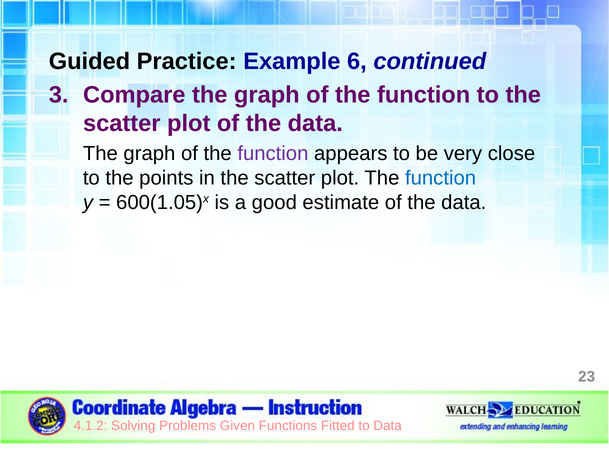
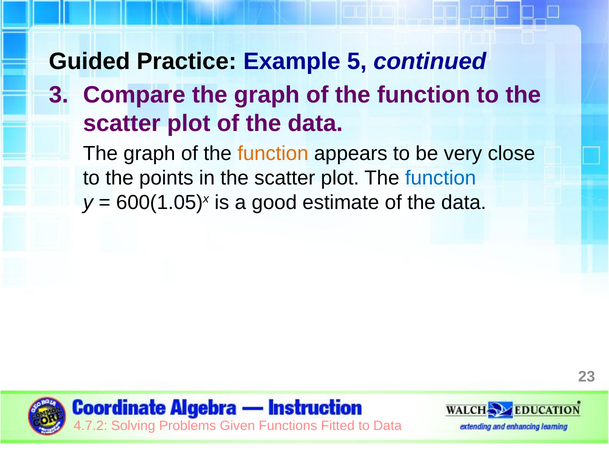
6: 6 -> 5
function at (273, 153) colour: purple -> orange
4.1.2: 4.1.2 -> 4.7.2
